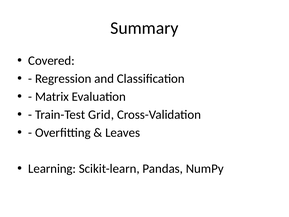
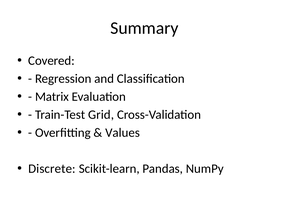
Leaves: Leaves -> Values
Learning: Learning -> Discrete
